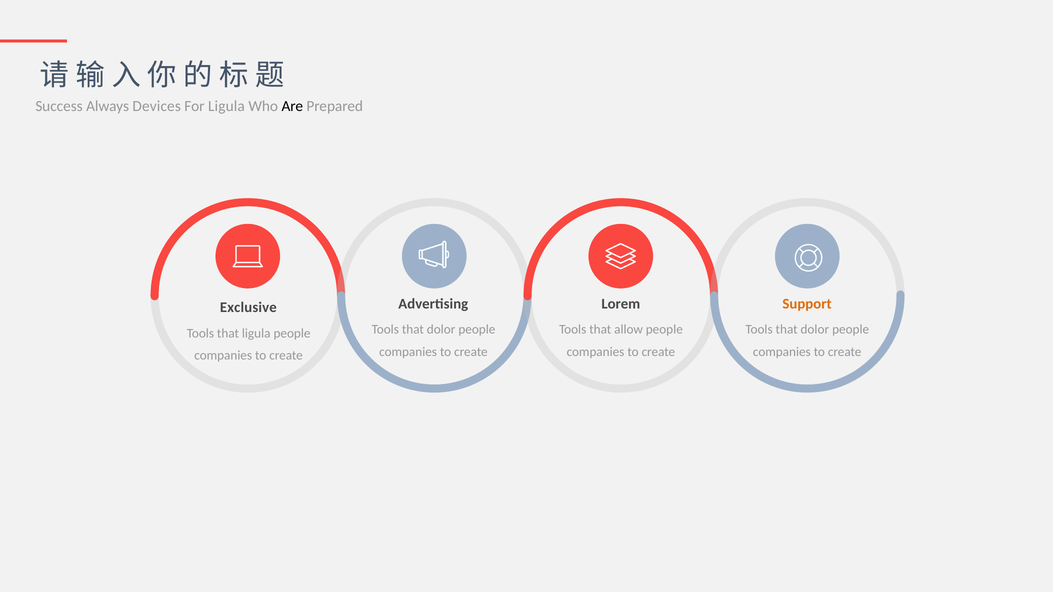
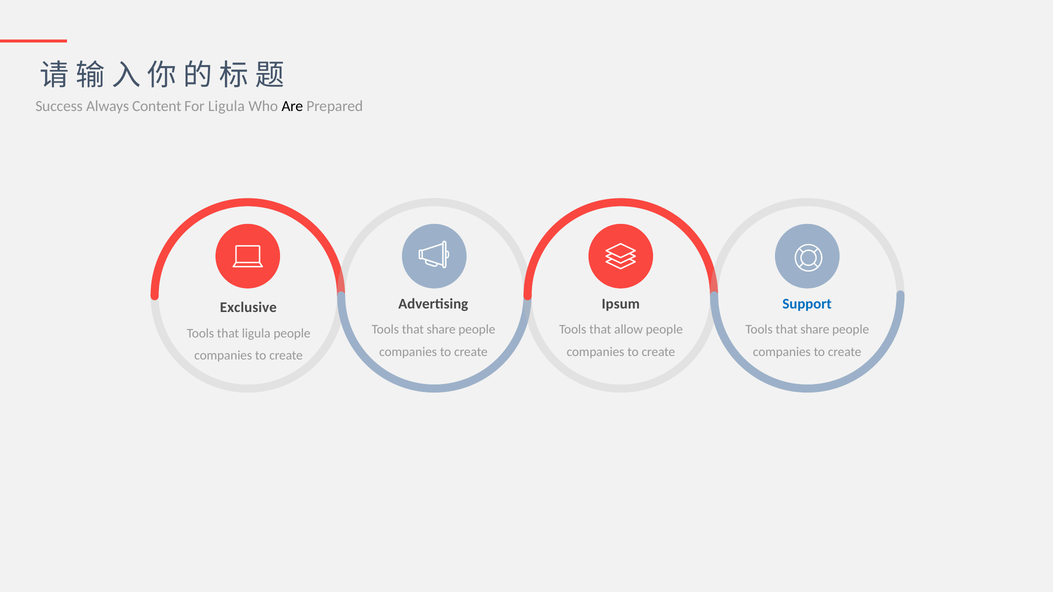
Devices: Devices -> Content
Lorem: Lorem -> Ipsum
Support colour: orange -> blue
dolor at (441, 330): dolor -> share
dolor at (815, 330): dolor -> share
